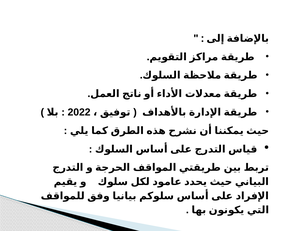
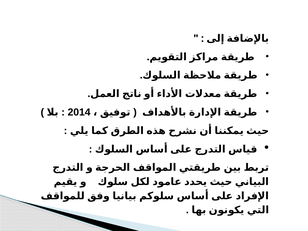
2022: 2022 -> 2014
